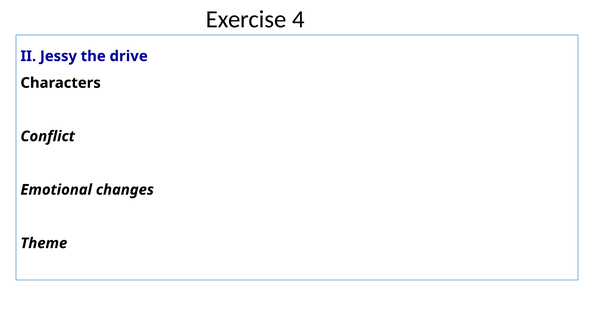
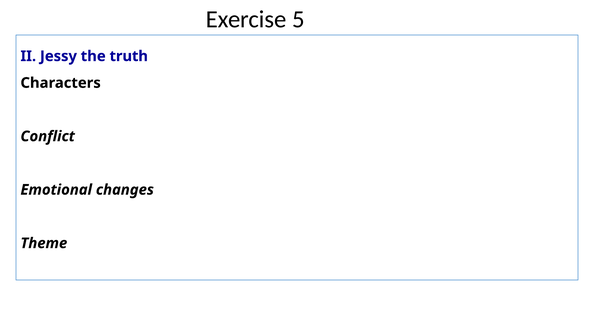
4: 4 -> 5
drive: drive -> truth
